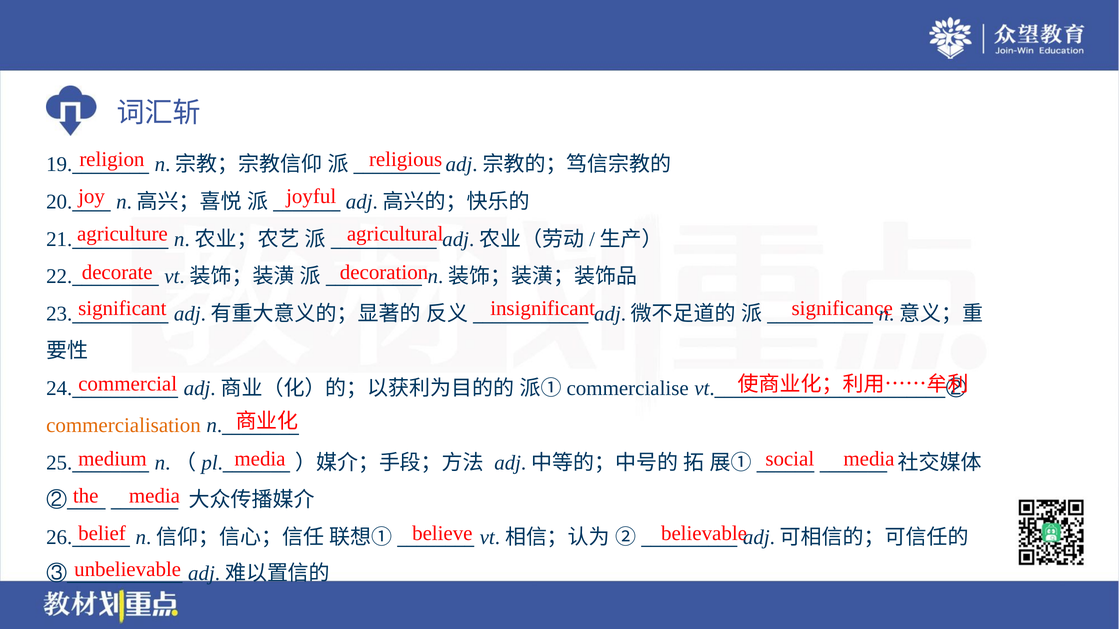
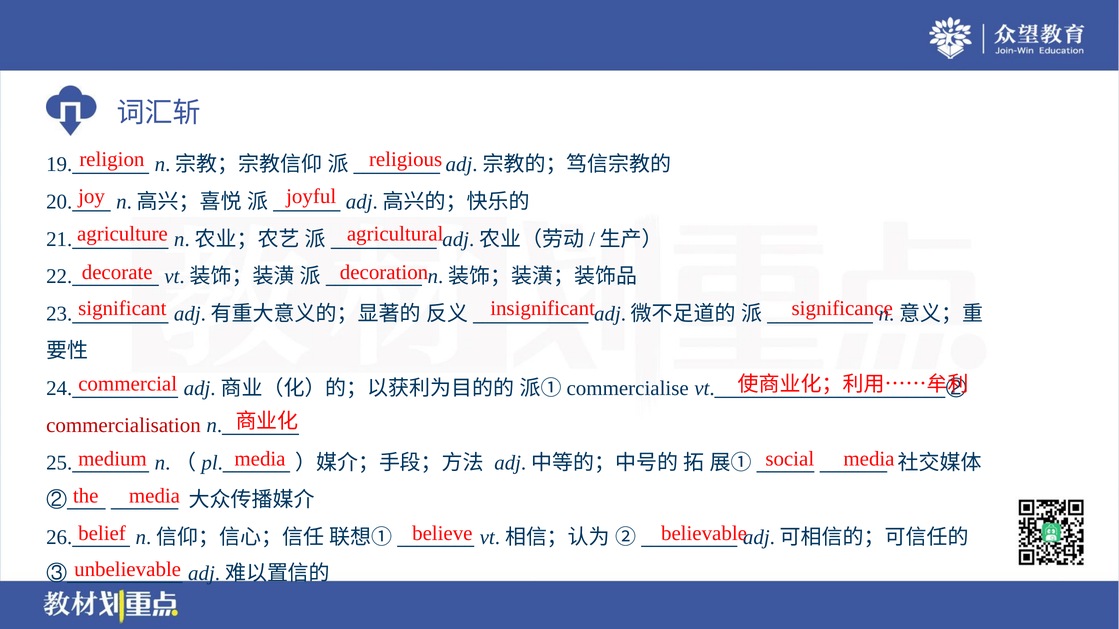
commercialisation colour: orange -> red
